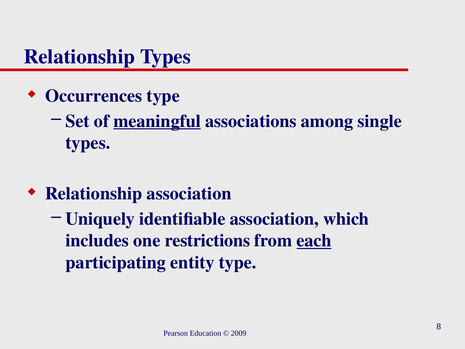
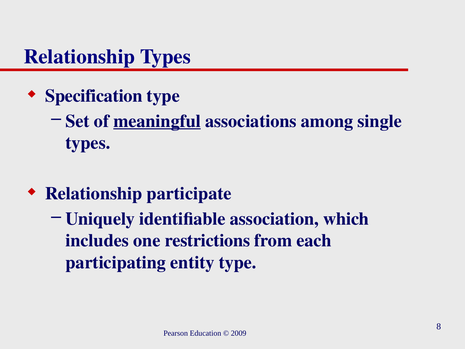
Occurrences: Occurrences -> Specification
Relationship association: association -> participate
each underline: present -> none
